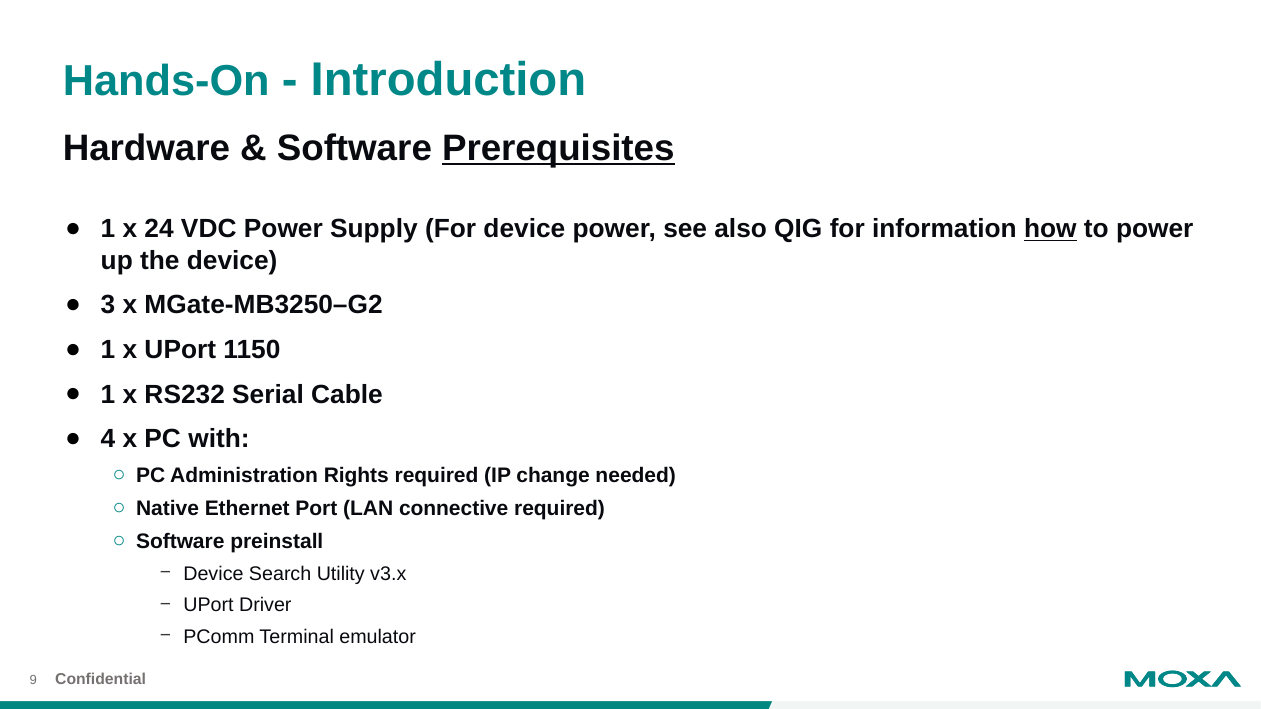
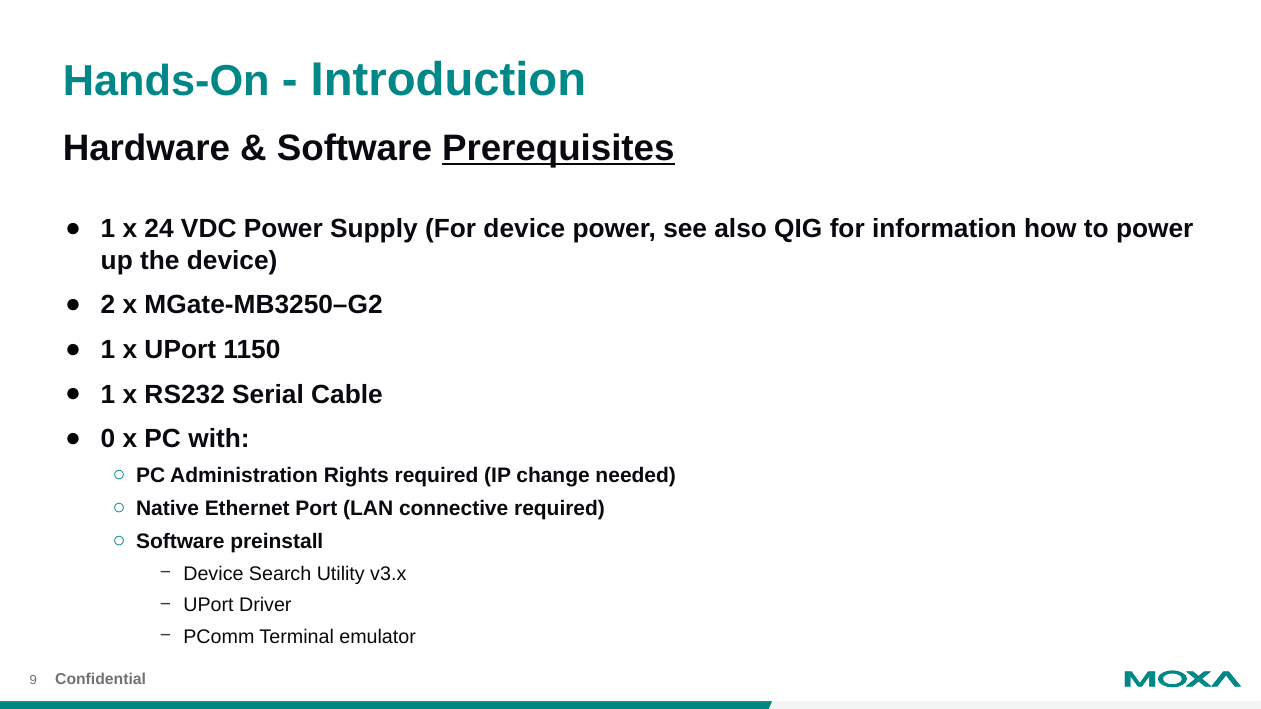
how underline: present -> none
3: 3 -> 2
4: 4 -> 0
